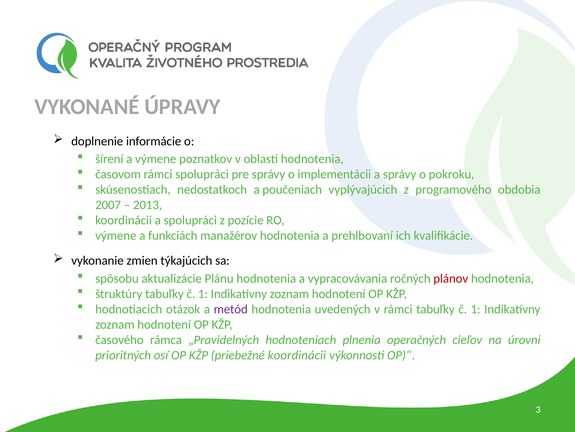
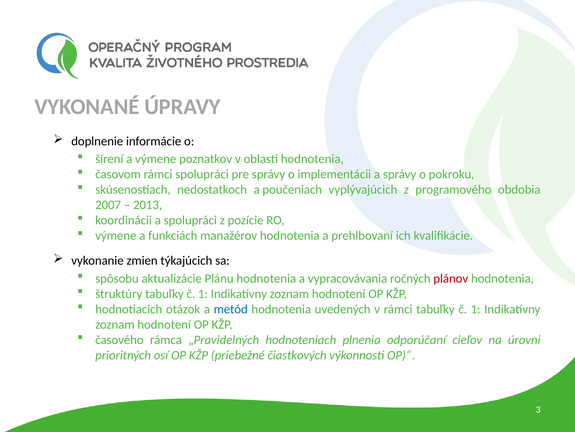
metód colour: purple -> blue
operačných: operačných -> odporúčaní
priebežné koordinácii: koordinácii -> čiastkových
